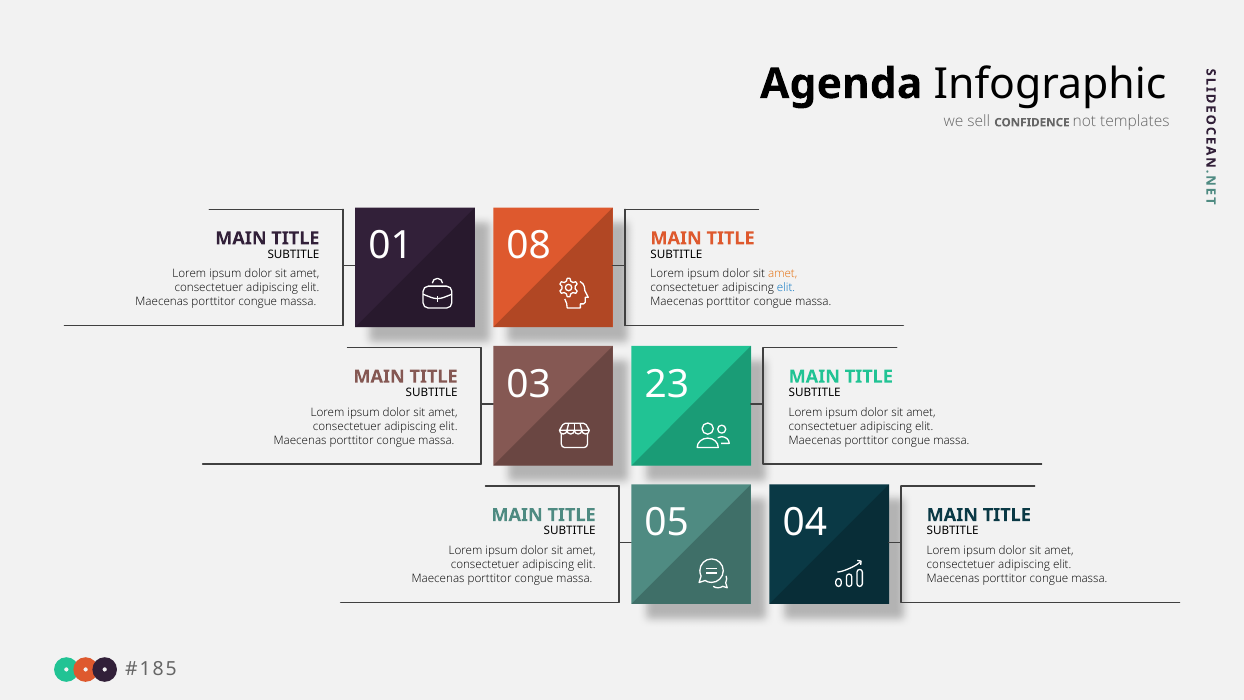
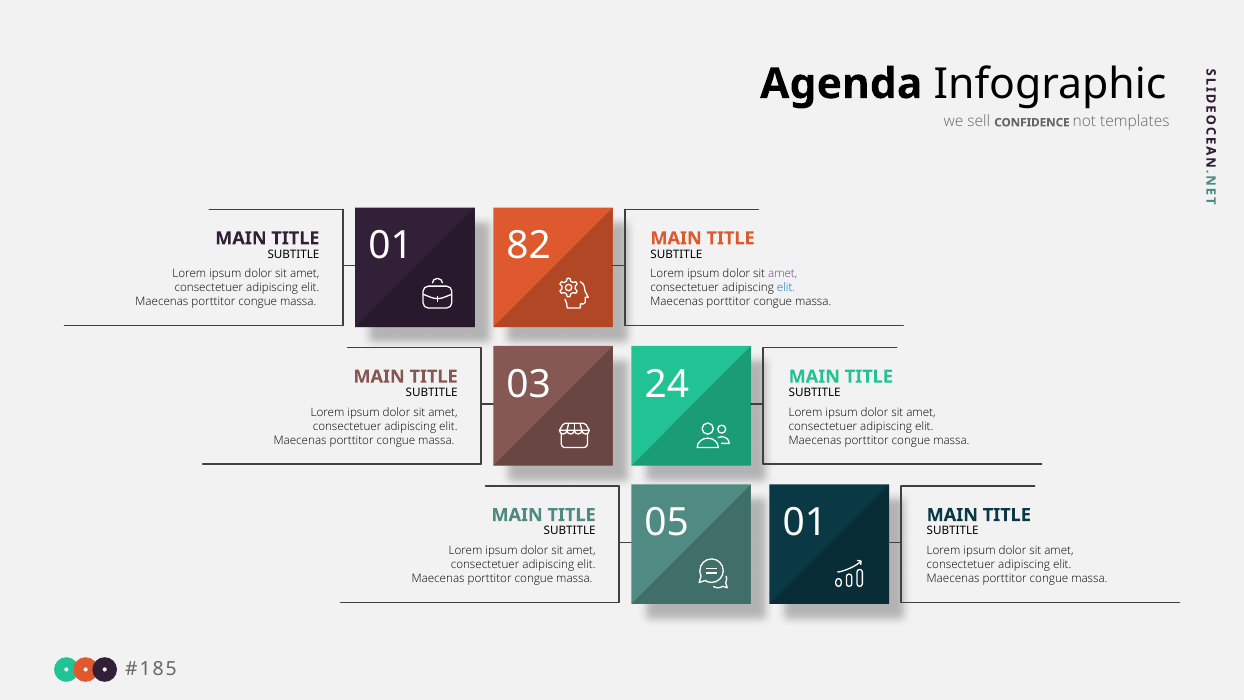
08: 08 -> 82
amet at (783, 274) colour: orange -> purple
23: 23 -> 24
05 04: 04 -> 01
